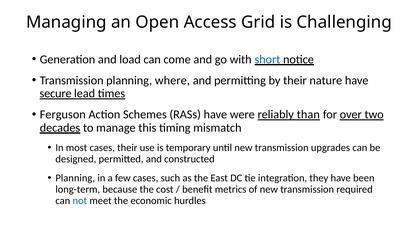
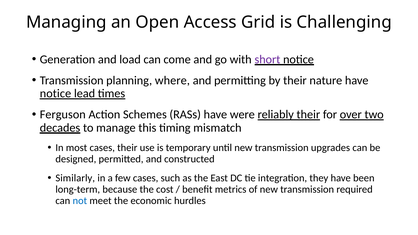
short colour: blue -> purple
secure at (56, 94): secure -> notice
reliably than: than -> their
Planning at (75, 178): Planning -> Similarly
